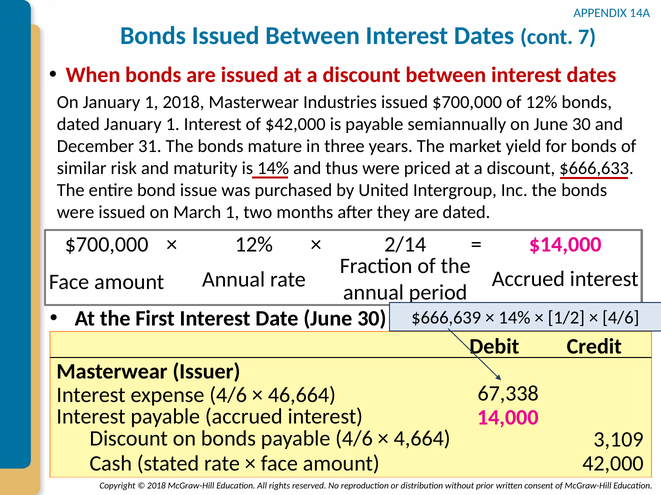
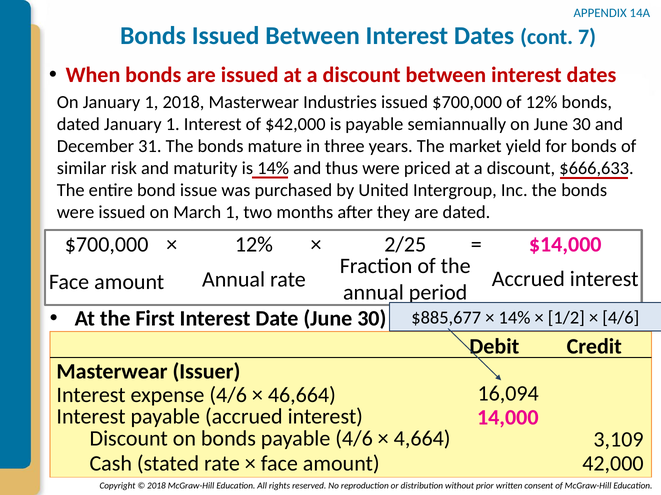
2/14: 2/14 -> 2/25
$666,639: $666,639 -> $885,677
67,338: 67,338 -> 16,094
